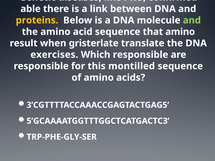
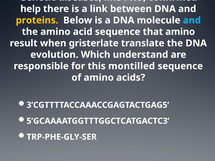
able: able -> help
and at (192, 20) colour: light green -> light blue
exercises: exercises -> evolution
Which responsible: responsible -> understand
